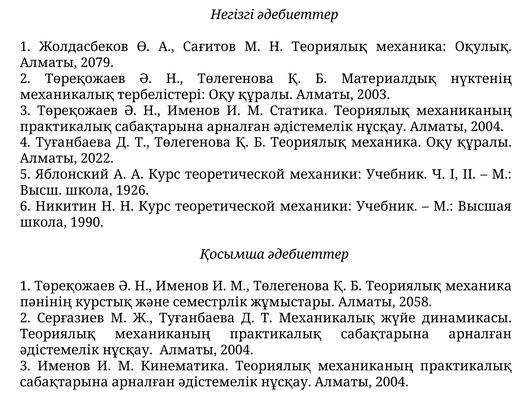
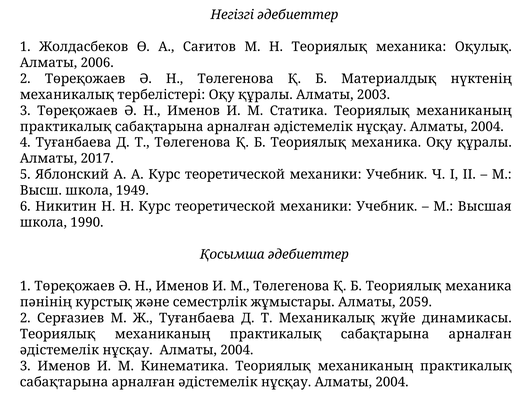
2079: 2079 -> 2006
2022: 2022 -> 2017
1926: 1926 -> 1949
2058: 2058 -> 2059
